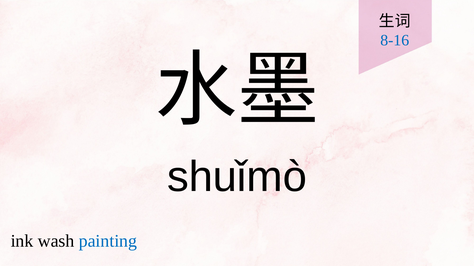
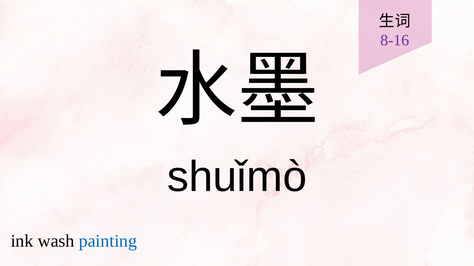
8-16 colour: blue -> purple
